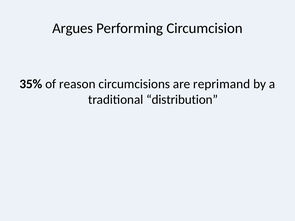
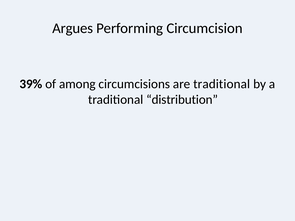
35%: 35% -> 39%
reason: reason -> among
are reprimand: reprimand -> traditional
